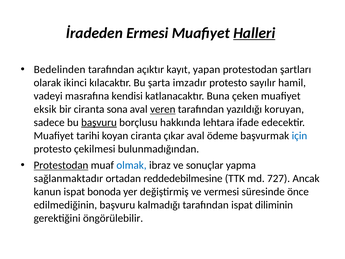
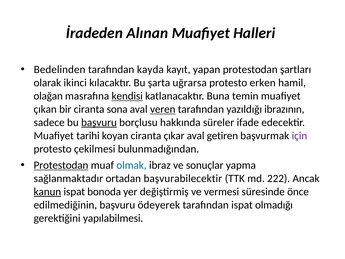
Ermesi: Ermesi -> Alınan
Halleri underline: present -> none
açıktır: açıktır -> kayda
imzadır: imzadır -> uğrarsa
sayılır: sayılır -> erken
vadeyi: vadeyi -> olağan
kendisi underline: none -> present
çeken: çeken -> temin
eksik: eksik -> çıkan
koruyan: koruyan -> ibrazının
lehtara: lehtara -> süreler
ödeme: ödeme -> getiren
için colour: blue -> purple
reddedebilmesine: reddedebilmesine -> başvurabilecektir
727: 727 -> 222
kanun underline: none -> present
kalmadığı: kalmadığı -> ödeyerek
diliminin: diliminin -> olmadığı
öngörülebilir: öngörülebilir -> yapılabilmesi
